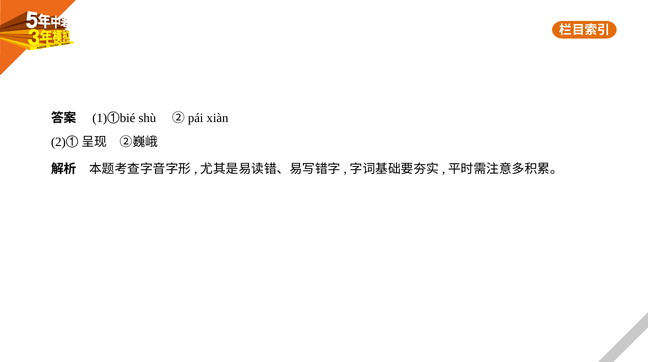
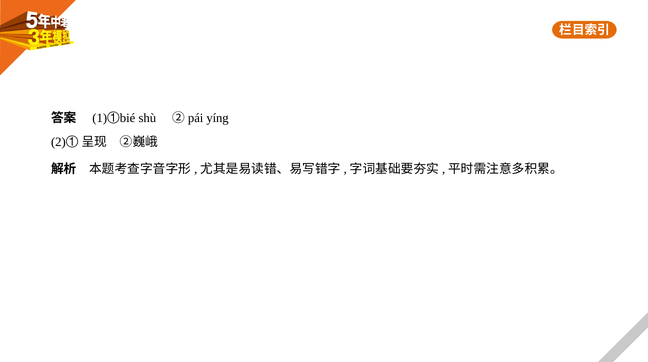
xiàn: xiàn -> yíng
